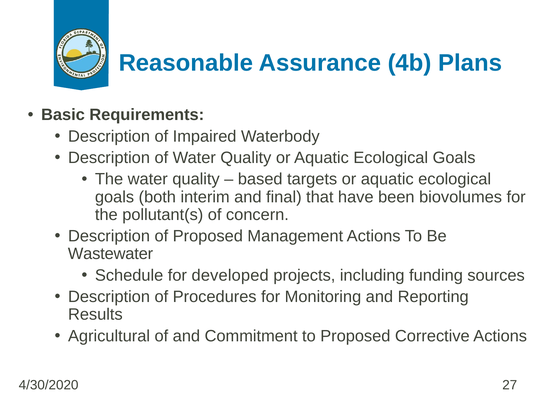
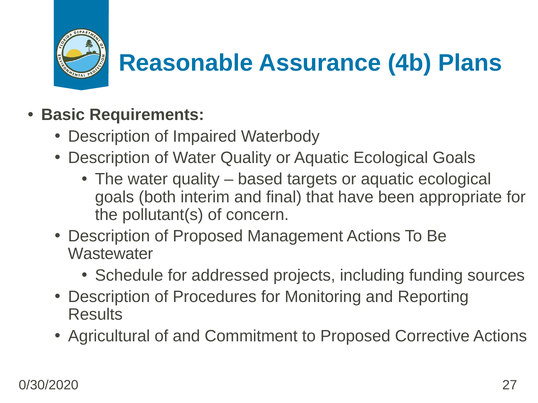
biovolumes: biovolumes -> appropriate
developed: developed -> addressed
4/30/2020: 4/30/2020 -> 0/30/2020
